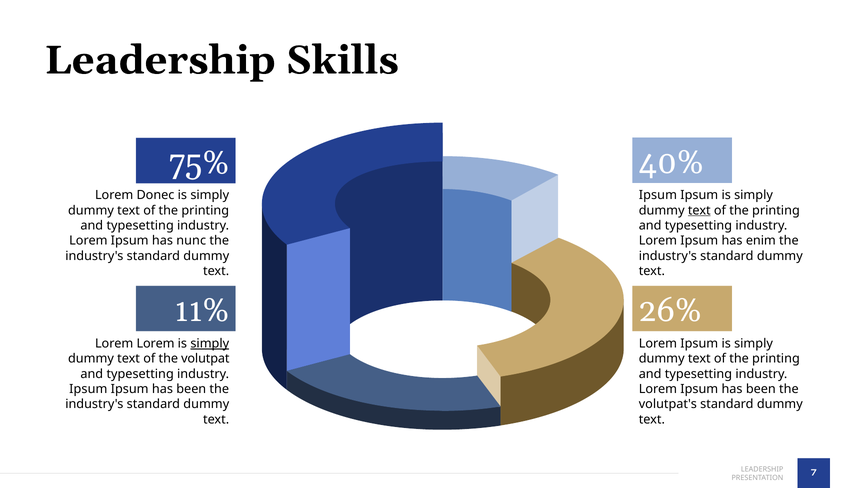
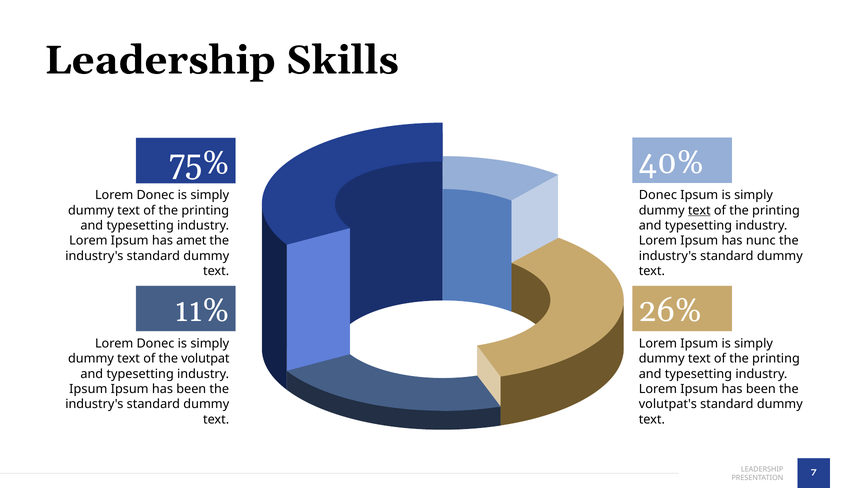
Ipsum at (658, 195): Ipsum -> Donec
nunc: nunc -> amet
enim: enim -> nunc
Lorem at (156, 344): Lorem -> Donec
simply at (210, 344) underline: present -> none
